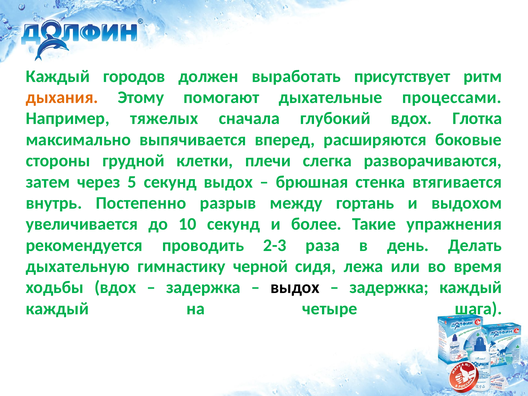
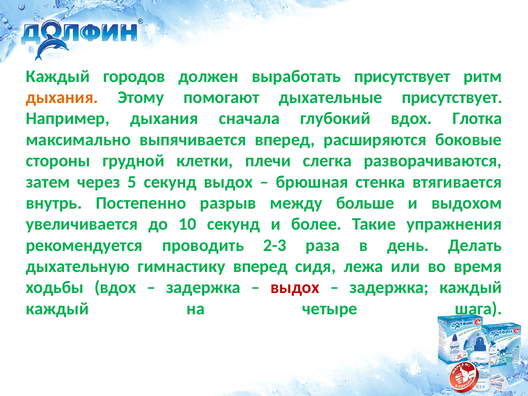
дыхательные процессами: процессами -> присутствует
Например тяжелых: тяжелых -> дыхания
гортань: гортань -> больше
гимнастику черной: черной -> вперед
выдох at (295, 287) colour: black -> red
